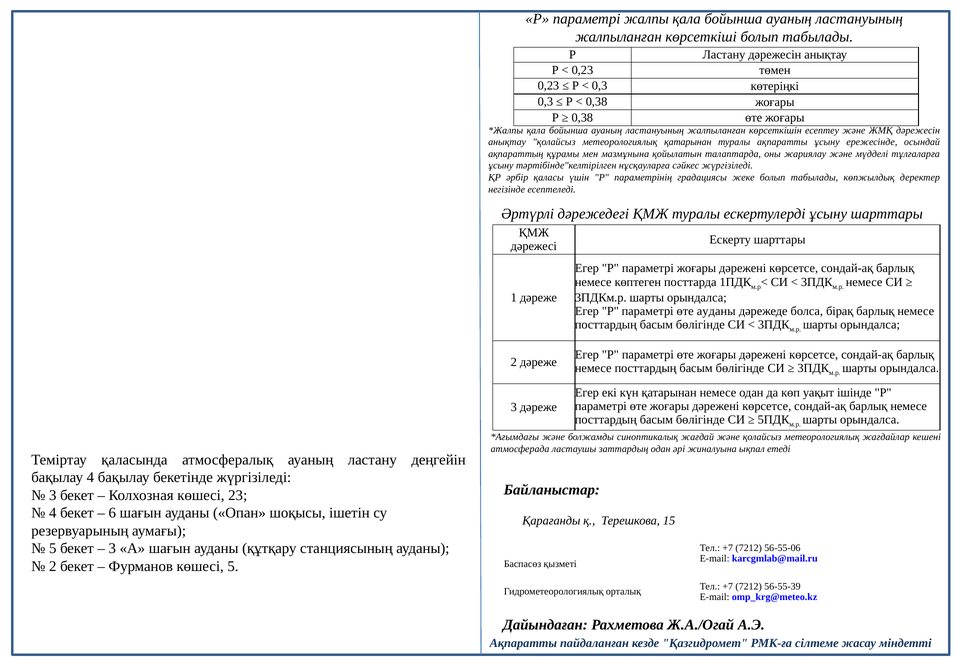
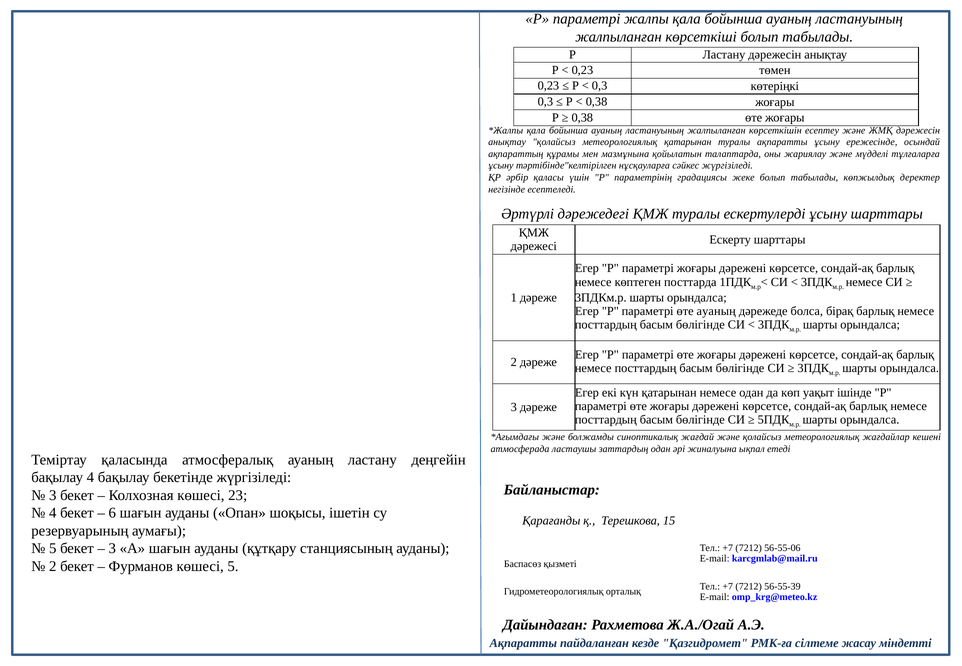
өте ауданы: ауданы -> ауаның
